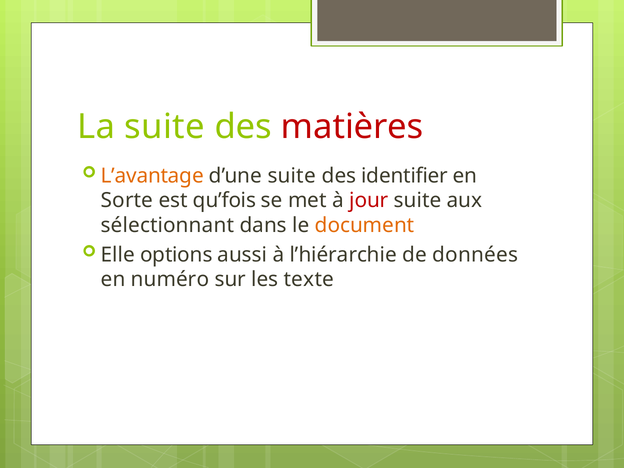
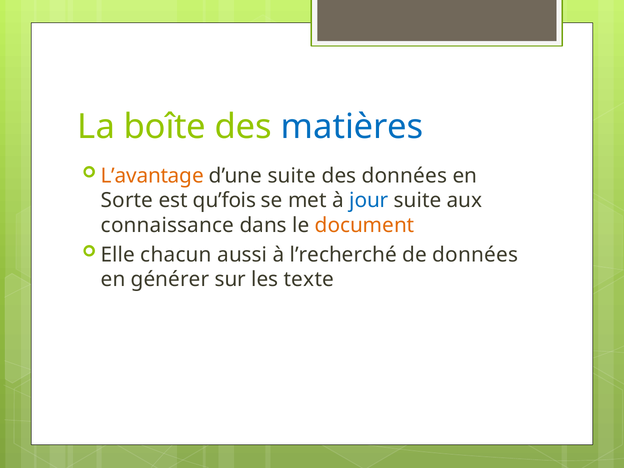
La suite: suite -> boîte
matières colour: red -> blue
des identifier: identifier -> données
jour colour: red -> blue
sélectionnant: sélectionnant -> connaissance
options: options -> chacun
l’hiérarchie: l’hiérarchie -> l’recherché
numéro: numéro -> générer
